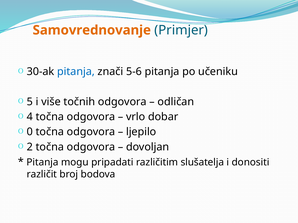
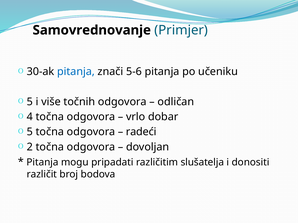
Samovrednovanje colour: orange -> black
0 at (30, 132): 0 -> 5
ljepilo: ljepilo -> radeći
